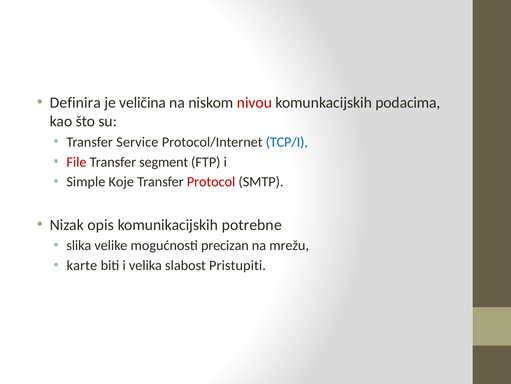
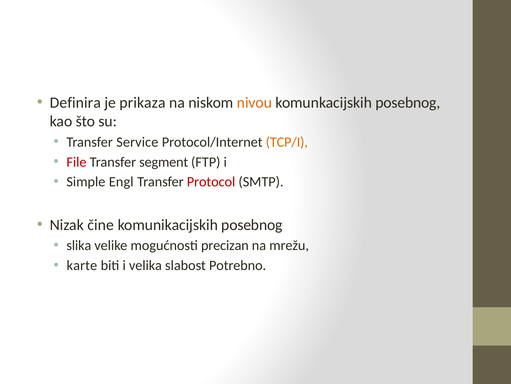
veličina: veličina -> prikaza
nivou colour: red -> orange
komunkacijskih podacima: podacima -> posebnog
TCP/I colour: blue -> orange
Koje: Koje -> Engl
opis: opis -> čine
komunikacijskih potrebne: potrebne -> posebnog
Pristupiti: Pristupiti -> Potrebno
